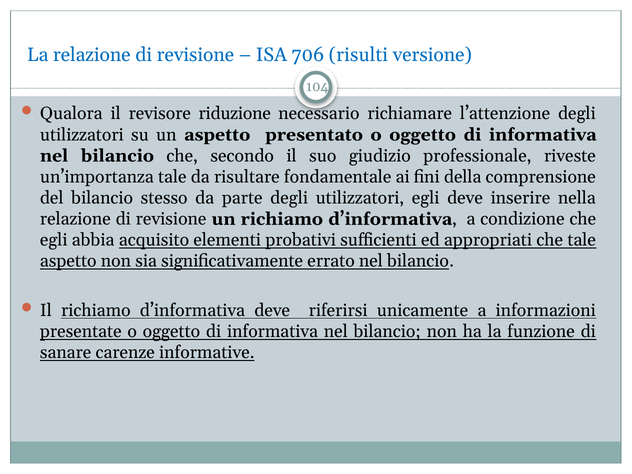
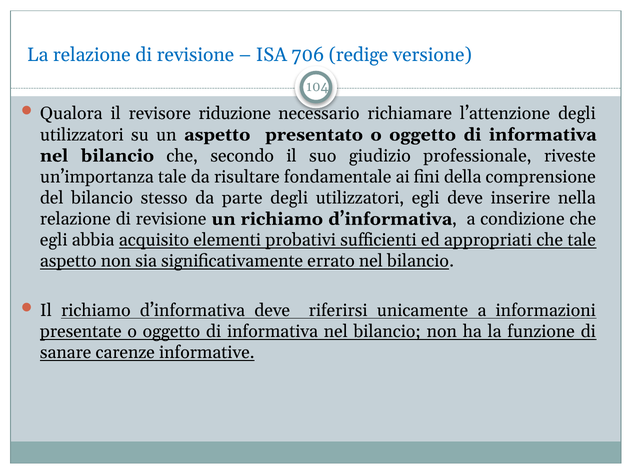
risulti: risulti -> redige
